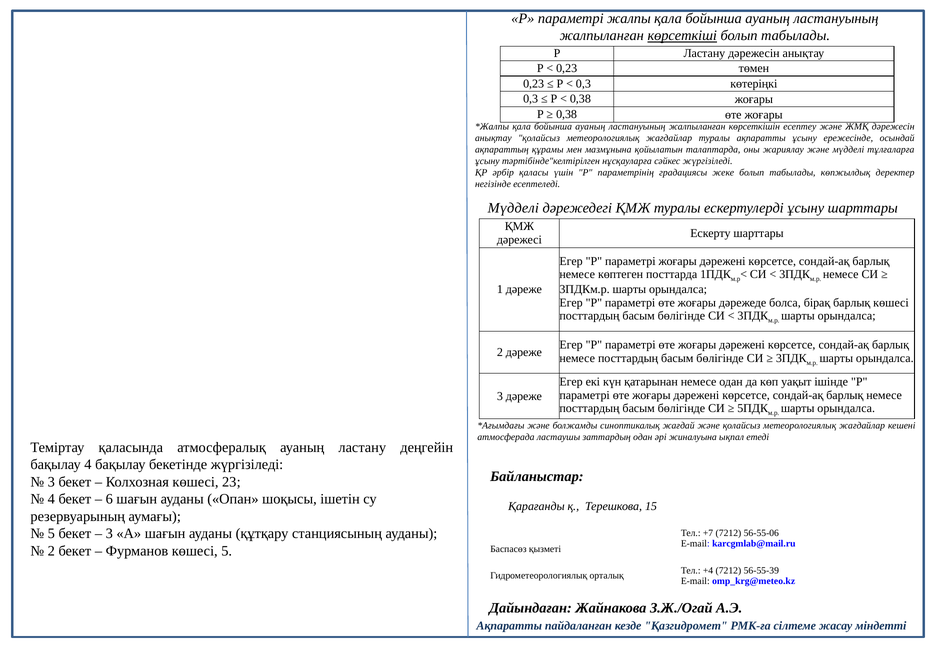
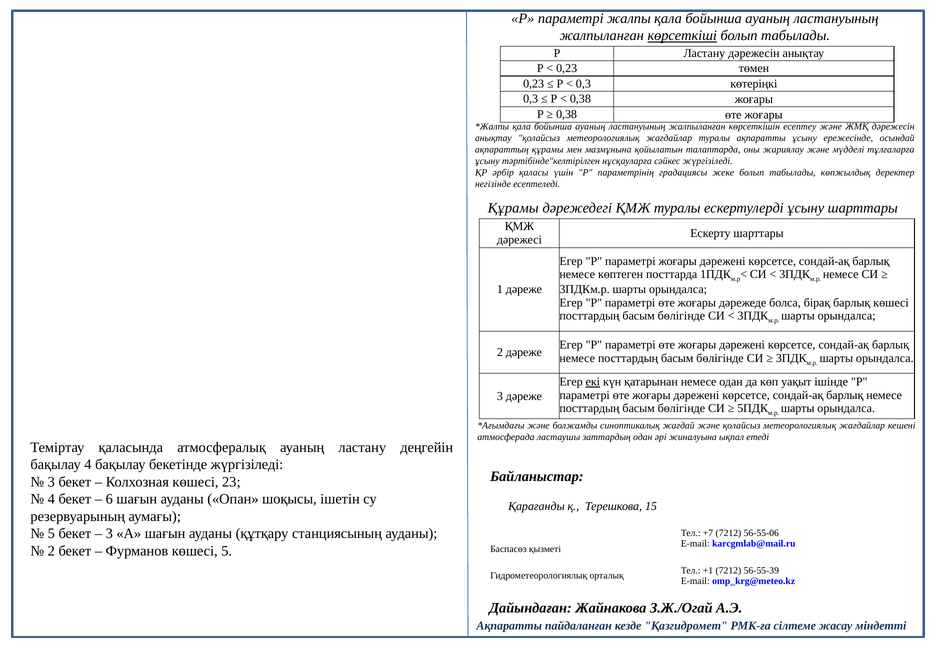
Мүдделі at (513, 208): Мүдделі -> Құрамы
екі underline: none -> present
+4: +4 -> +1
